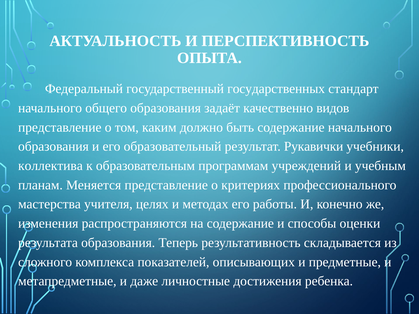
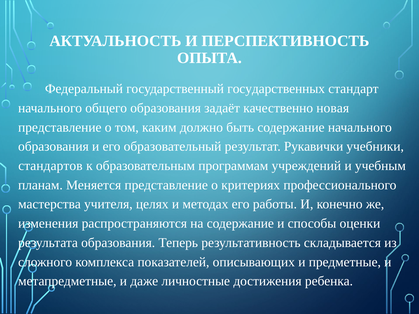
видов: видов -> новая
коллектива: коллектива -> стандартов
